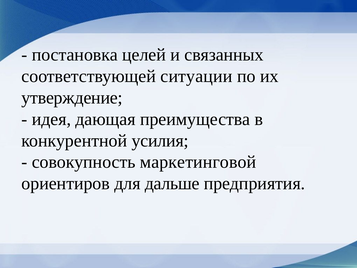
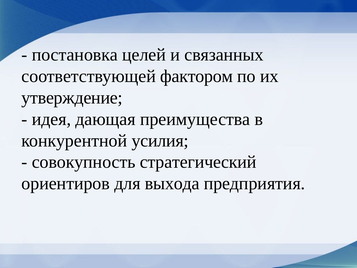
ситуации: ситуации -> фактором
маркетинговой: маркетинговой -> стратегический
дальше: дальше -> выхода
